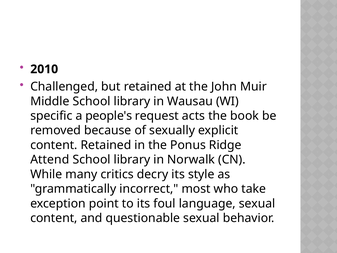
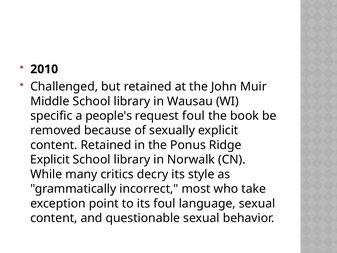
request acts: acts -> foul
Attend at (50, 160): Attend -> Explicit
